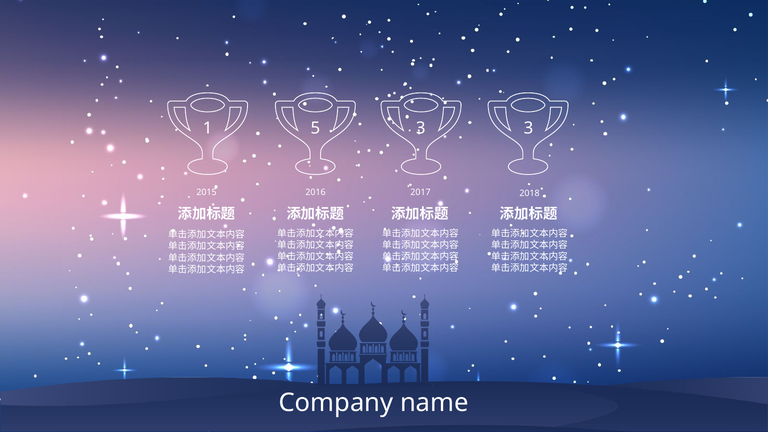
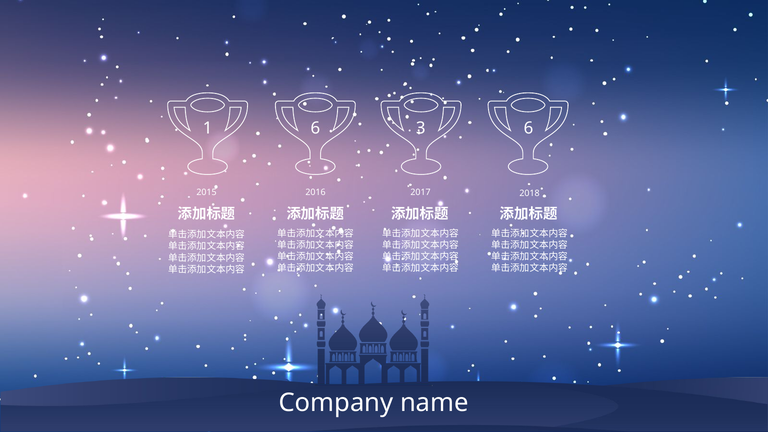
1 5: 5 -> 6
3 3: 3 -> 6
